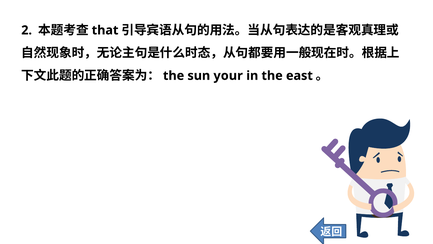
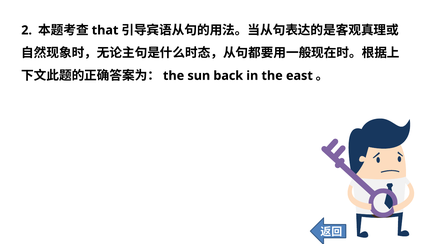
your: your -> back
